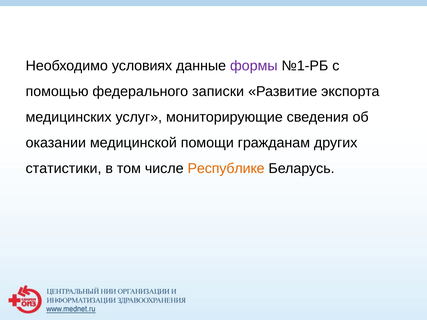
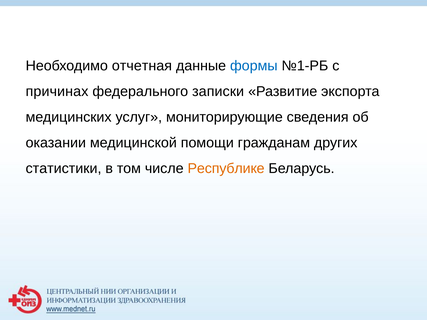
условиях: условиях -> отчетная
формы colour: purple -> blue
помощью: помощью -> причинах
